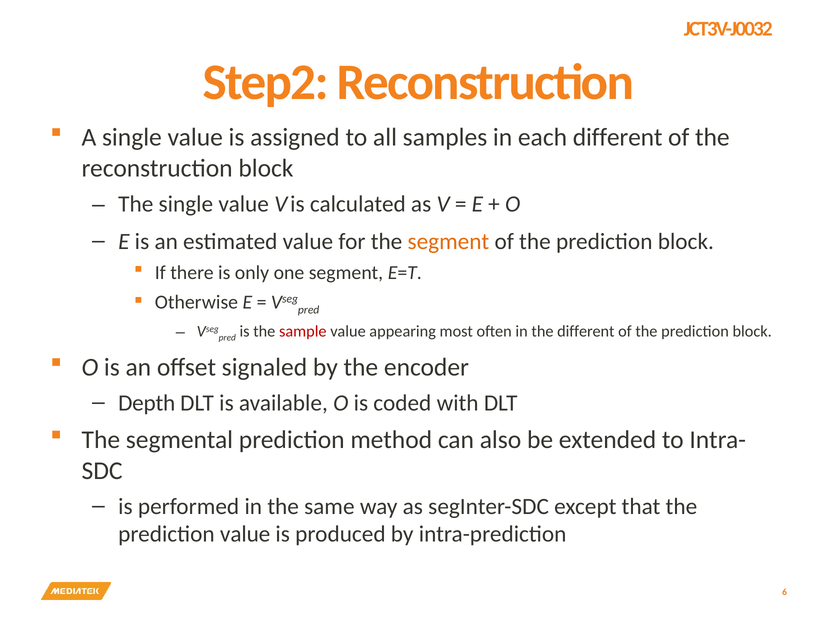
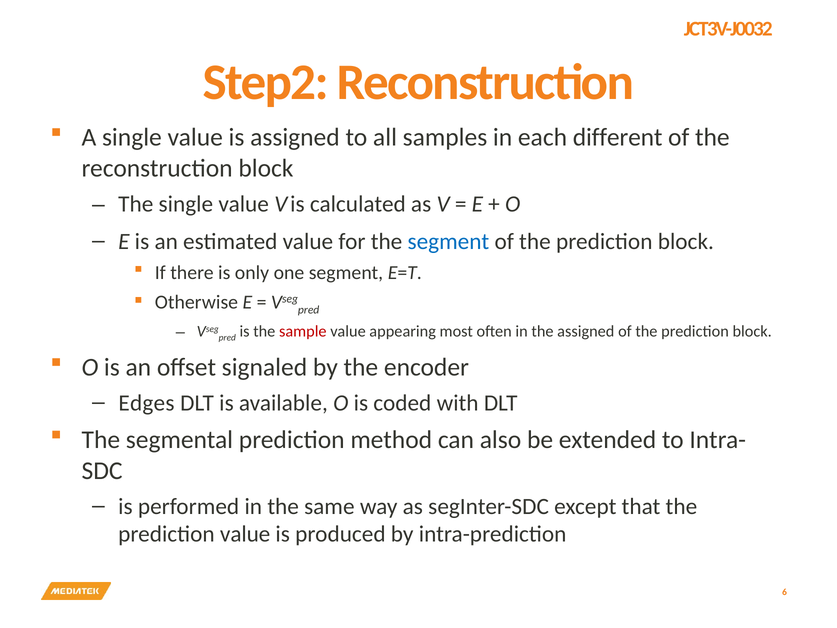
segment at (448, 242) colour: orange -> blue
the different: different -> assigned
Depth: Depth -> Edges
